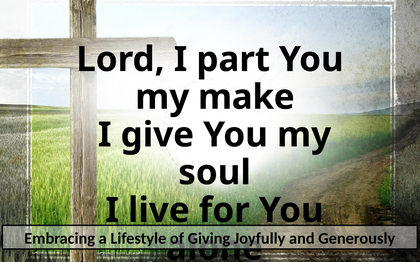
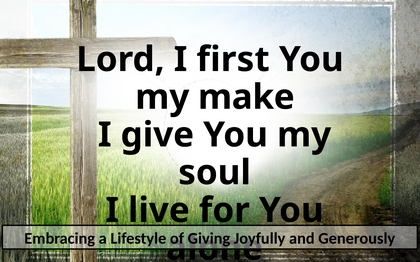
part: part -> first
